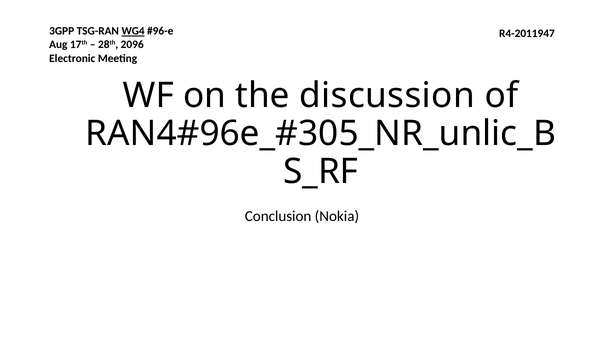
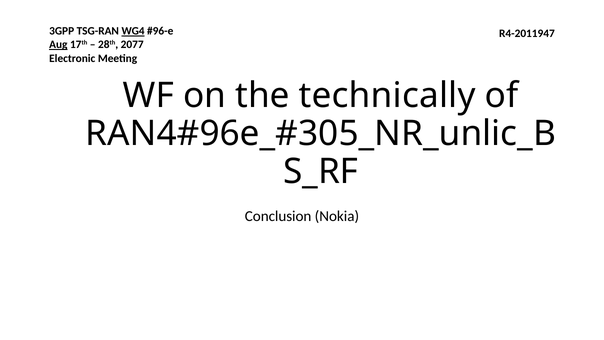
Aug underline: none -> present
2096: 2096 -> 2077
discussion: discussion -> technically
